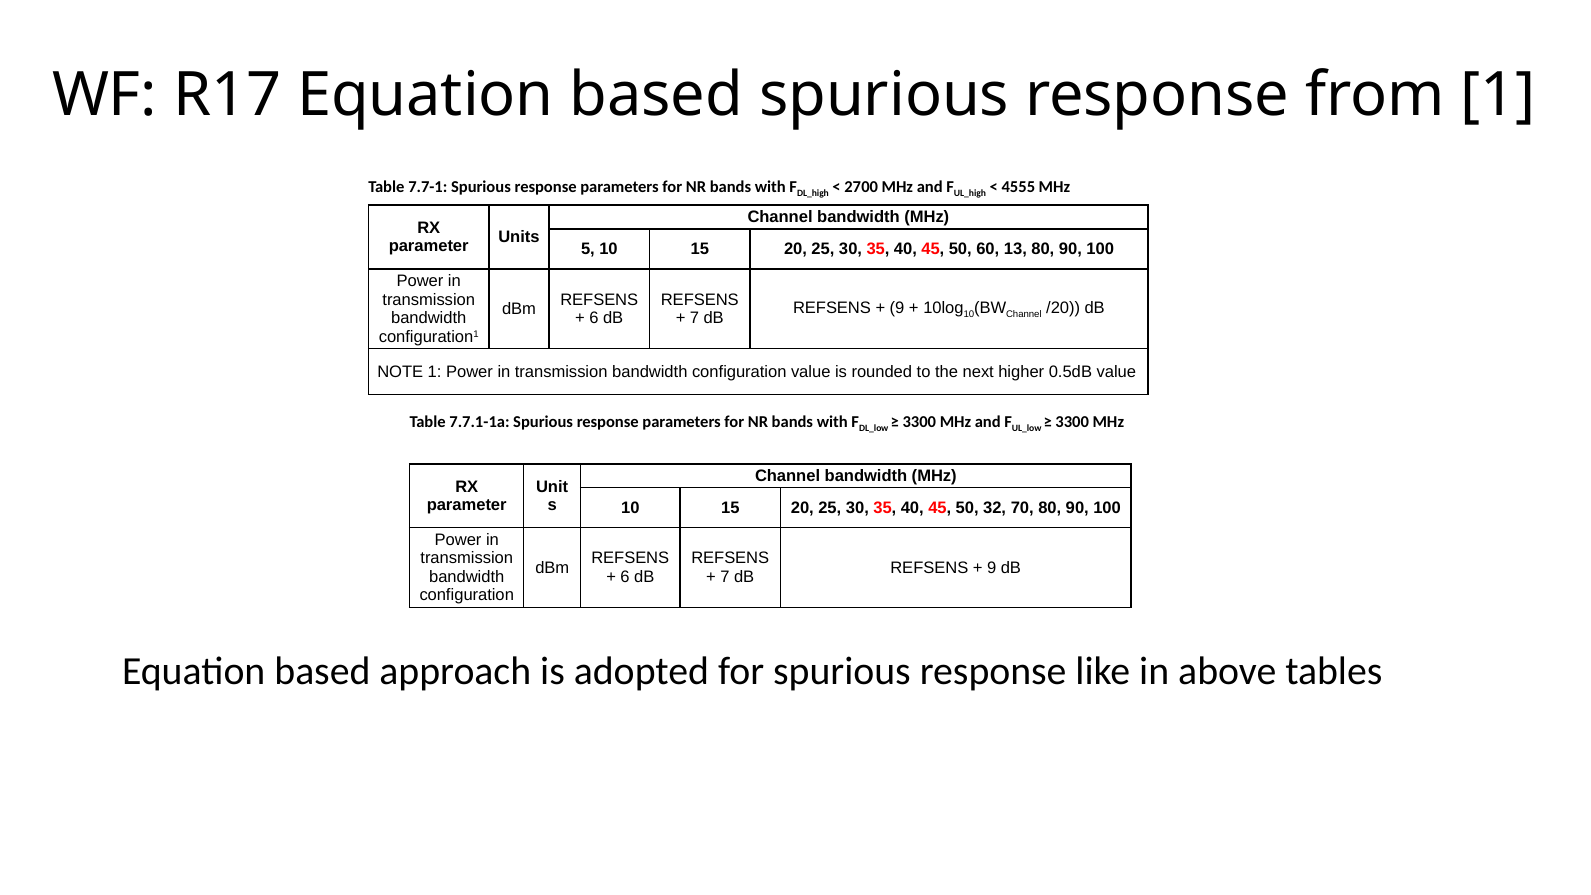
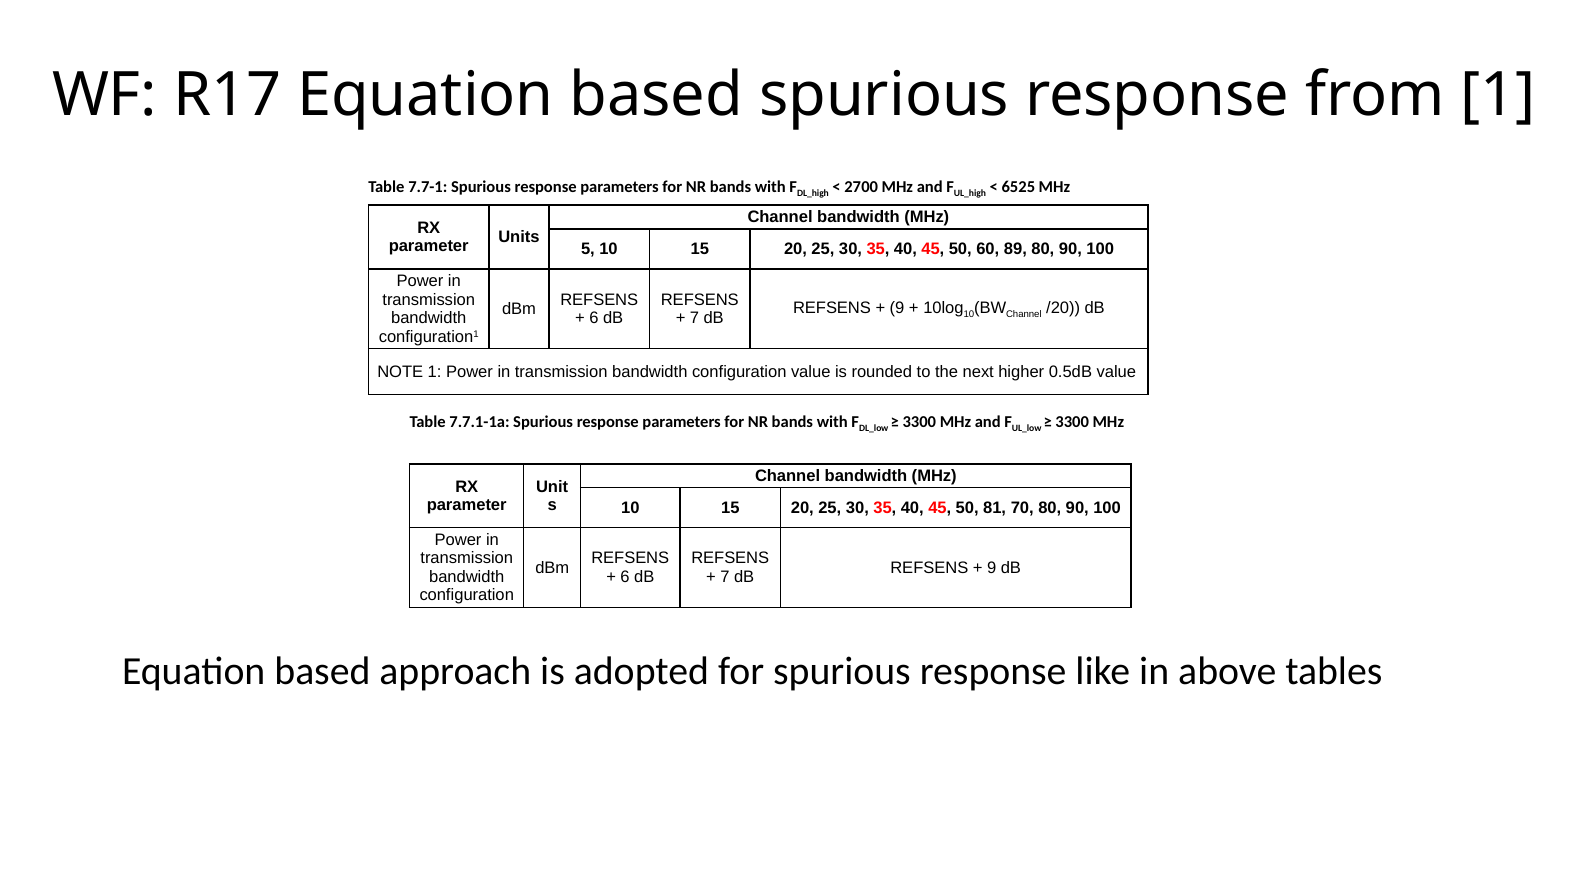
4555: 4555 -> 6525
13: 13 -> 89
32: 32 -> 81
